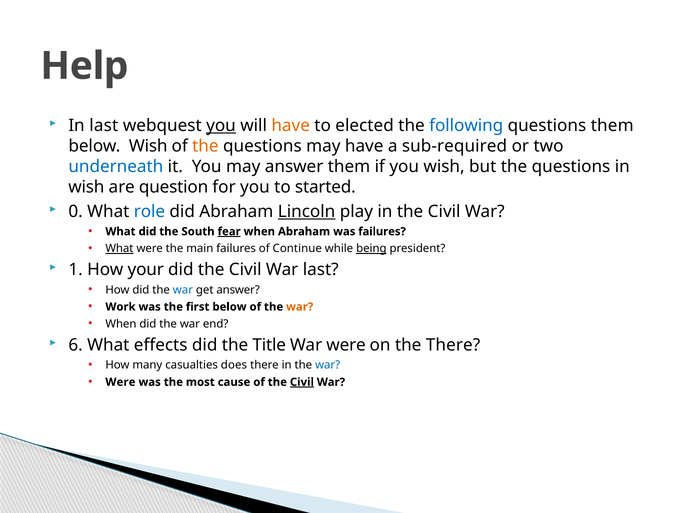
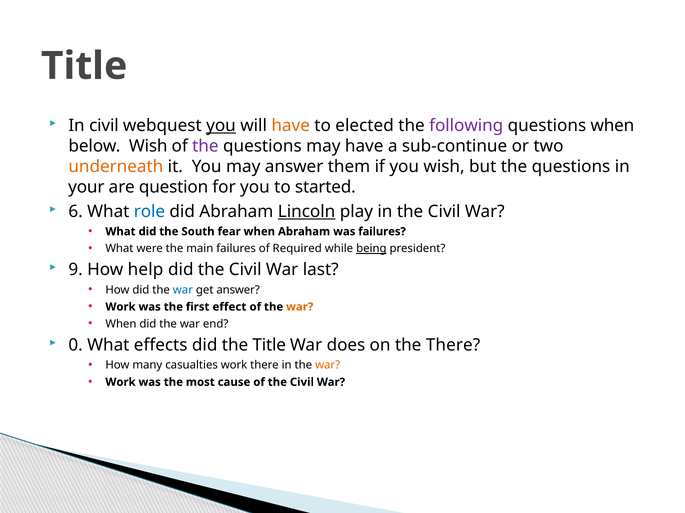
Help at (84, 66): Help -> Title
In last: last -> civil
following colour: blue -> purple
questions them: them -> when
the at (205, 146) colour: orange -> purple
sub-required: sub-required -> sub-continue
underneath colour: blue -> orange
wish at (86, 187): wish -> your
0: 0 -> 6
fear underline: present -> none
What at (119, 249) underline: present -> none
Continue: Continue -> Required
1: 1 -> 9
your: your -> help
first below: below -> effect
6: 6 -> 0
War were: were -> does
casualties does: does -> work
war at (328, 366) colour: blue -> orange
Were at (120, 383): Were -> Work
Civil at (302, 383) underline: present -> none
